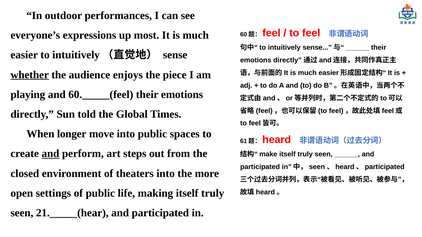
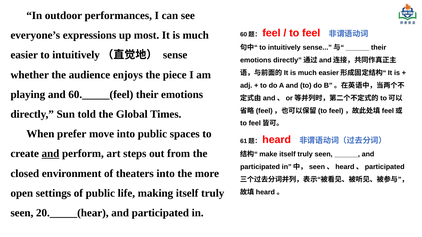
whether underline: present -> none
longer: longer -> prefer
21._____(hear: 21._____(hear -> 20._____(hear
